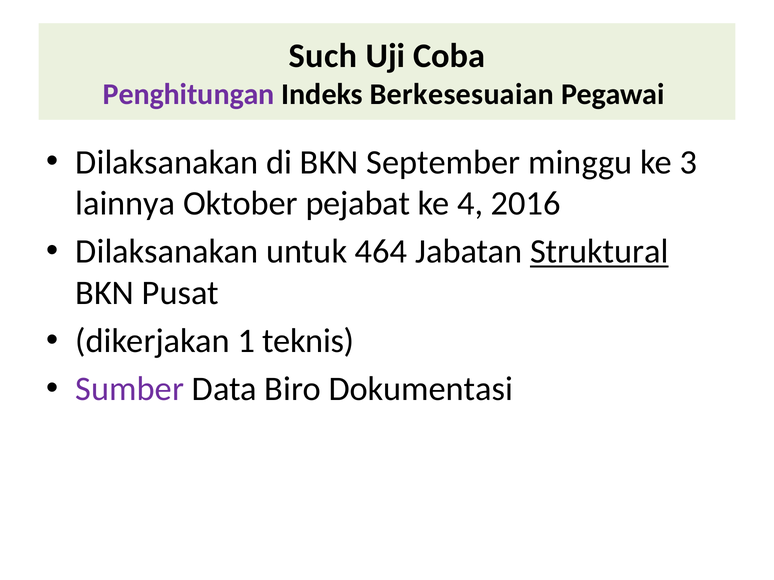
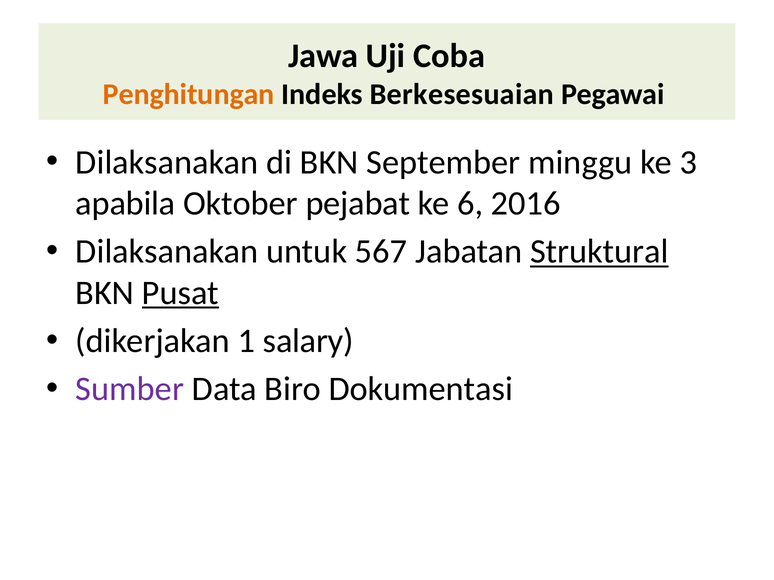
Such: Such -> Jawa
Penghitungan colour: purple -> orange
lainnya: lainnya -> apabila
4: 4 -> 6
464: 464 -> 567
Pusat underline: none -> present
teknis: teknis -> salary
